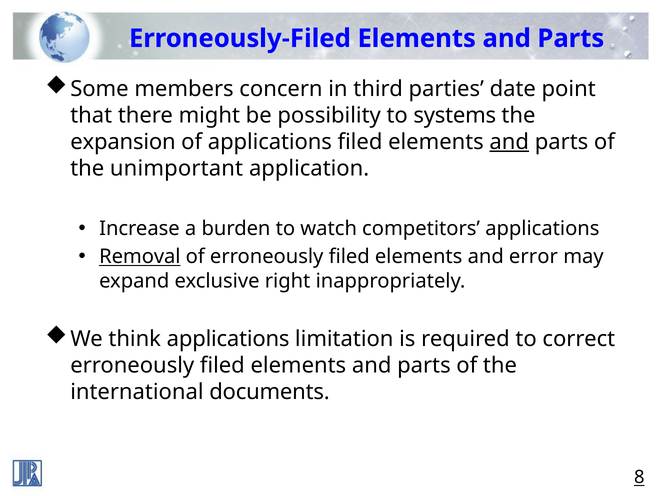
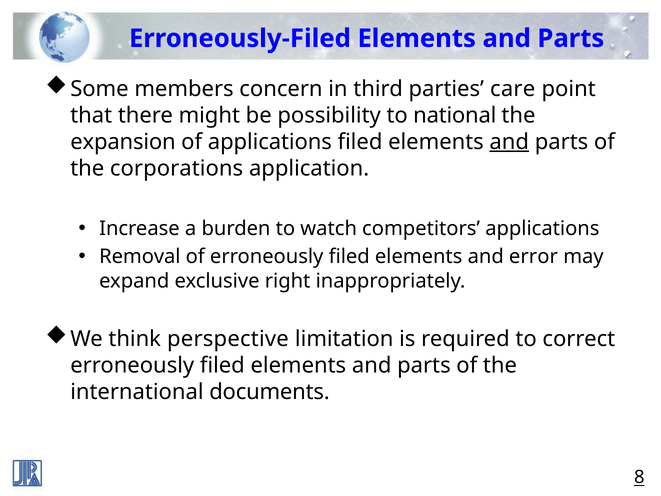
date: date -> care
systems: systems -> national
unimportant: unimportant -> corporations
Removal underline: present -> none
think applications: applications -> perspective
